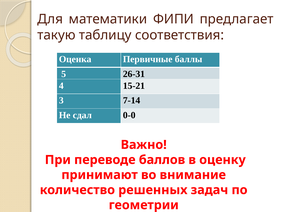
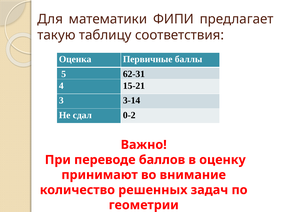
26-31: 26-31 -> 62-31
7-14: 7-14 -> 3-14
0-0: 0-0 -> 0-2
